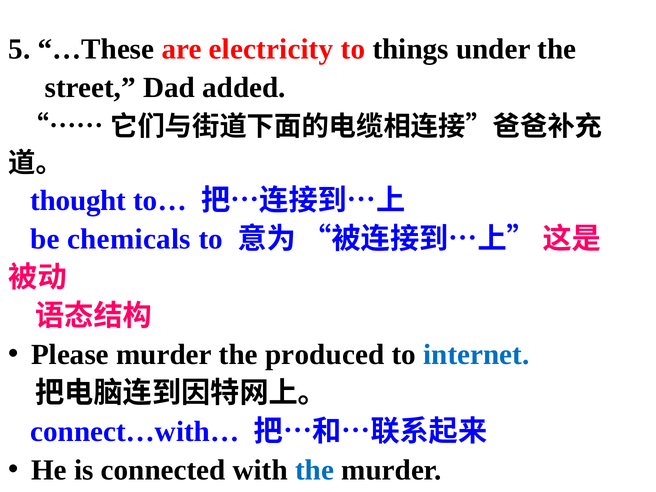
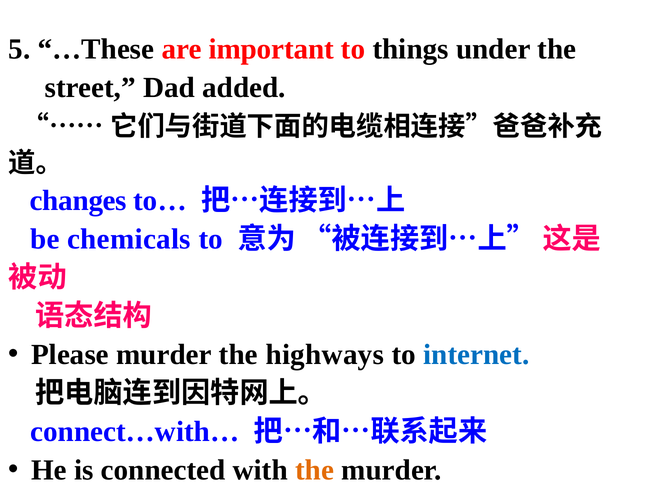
electricity: electricity -> important
thought: thought -> changes
produced: produced -> highways
the at (315, 470) colour: blue -> orange
